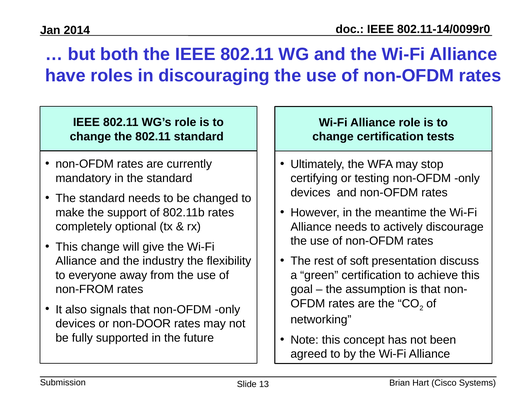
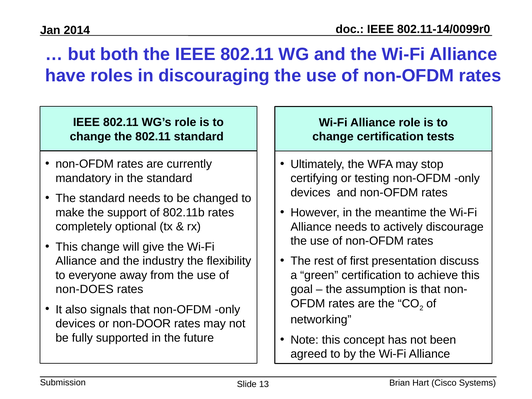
soft: soft -> first
non-FROM: non-FROM -> non-DOES
